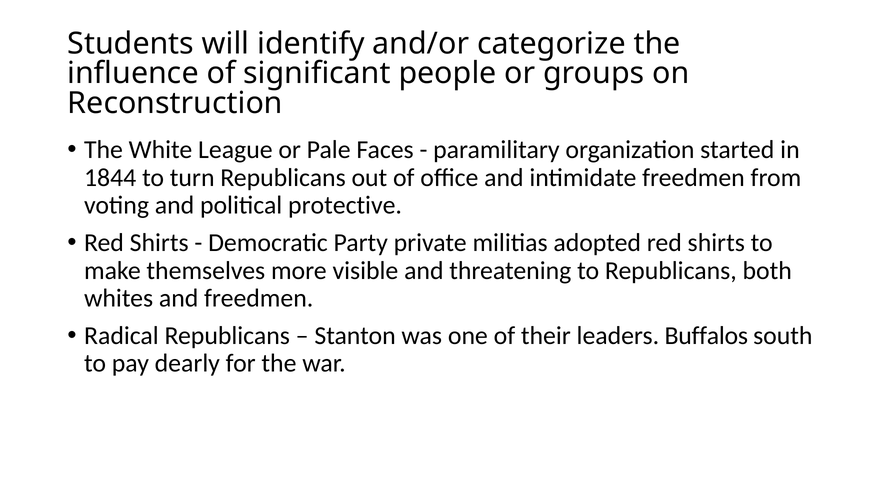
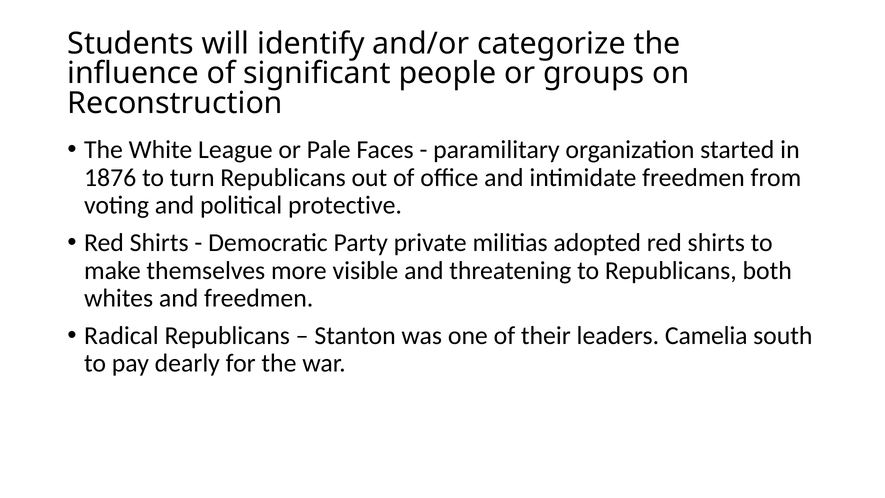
1844: 1844 -> 1876
Buffalos: Buffalos -> Camelia
